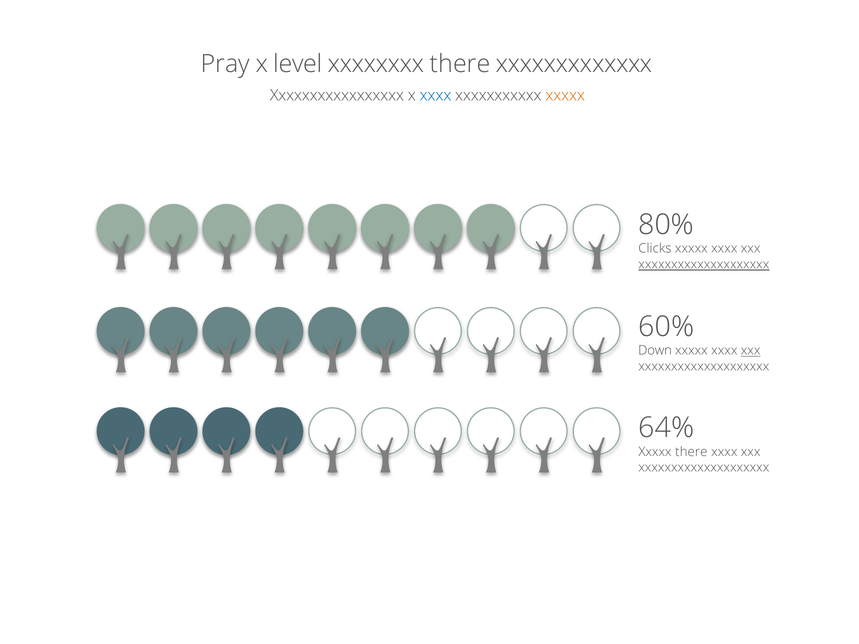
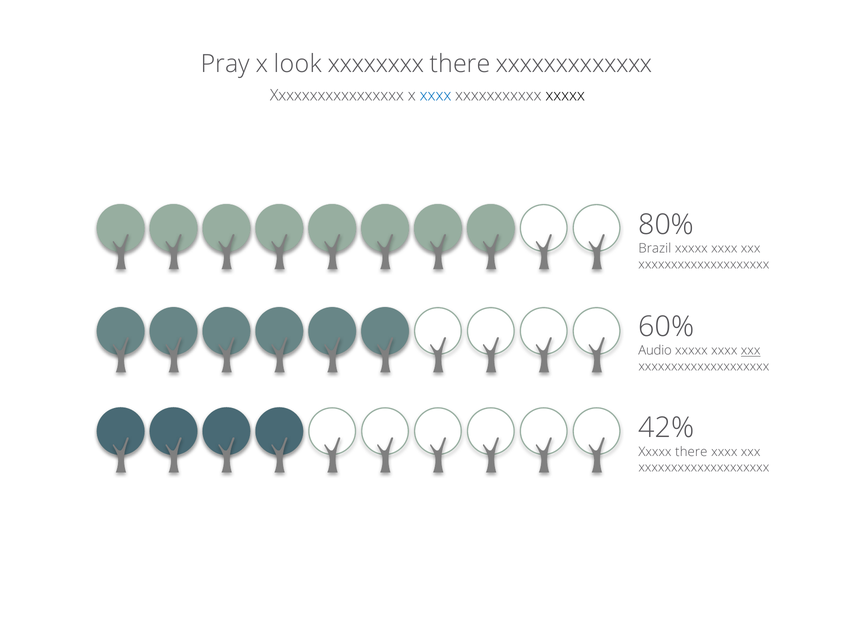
level: level -> look
xxxxx at (565, 96) colour: orange -> black
Clicks: Clicks -> Brazil
xxxxxxxxxxxxxxxxxxxx at (704, 264) underline: present -> none
Down: Down -> Audio
64%: 64% -> 42%
